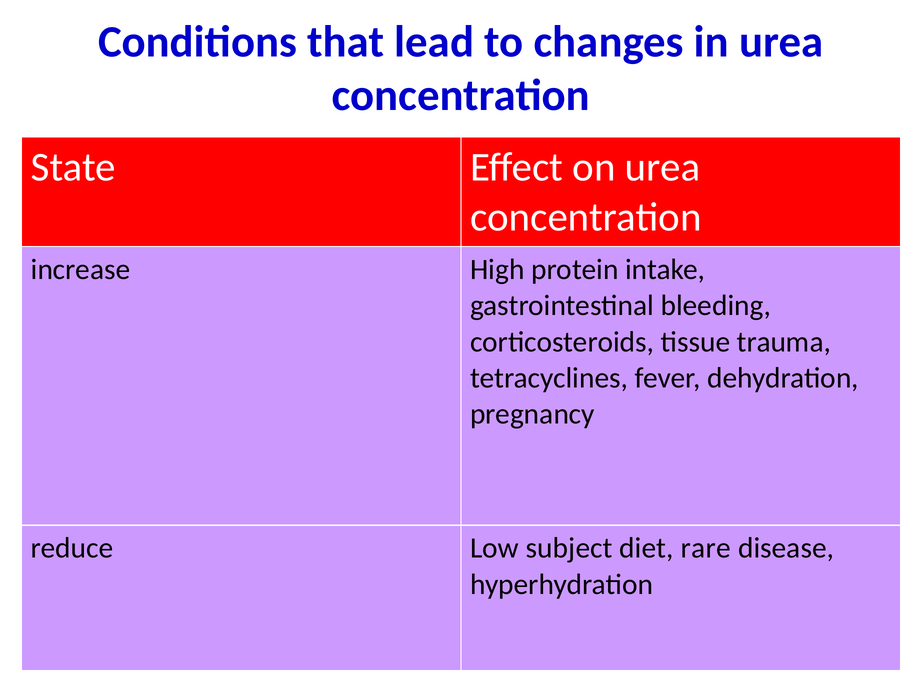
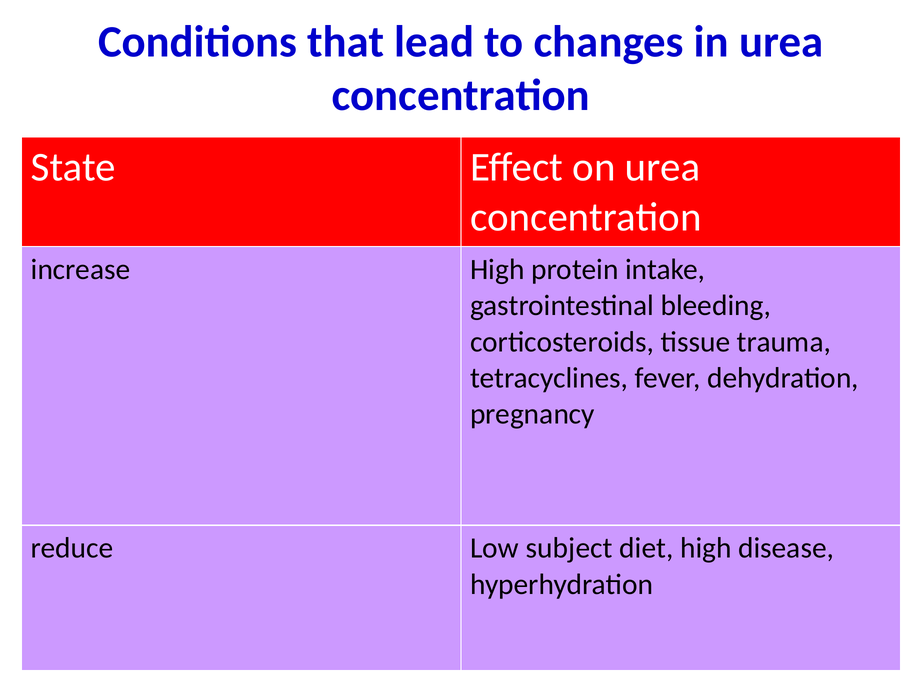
diet rare: rare -> high
